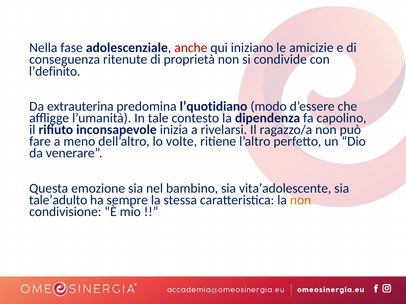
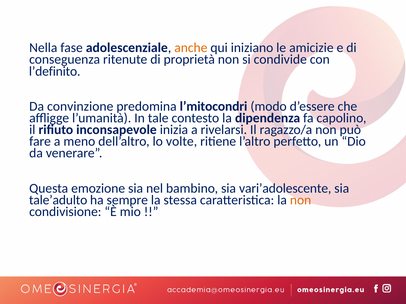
anche colour: red -> orange
extrauterina: extrauterina -> convinzione
l’quotidiano: l’quotidiano -> l’mitocondri
vita’adolescente: vita’adolescente -> vari’adolescente
